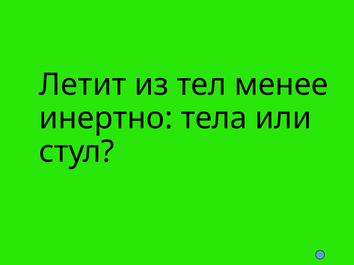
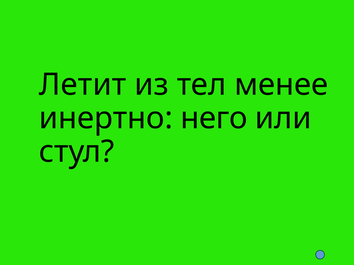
тела: тела -> него
